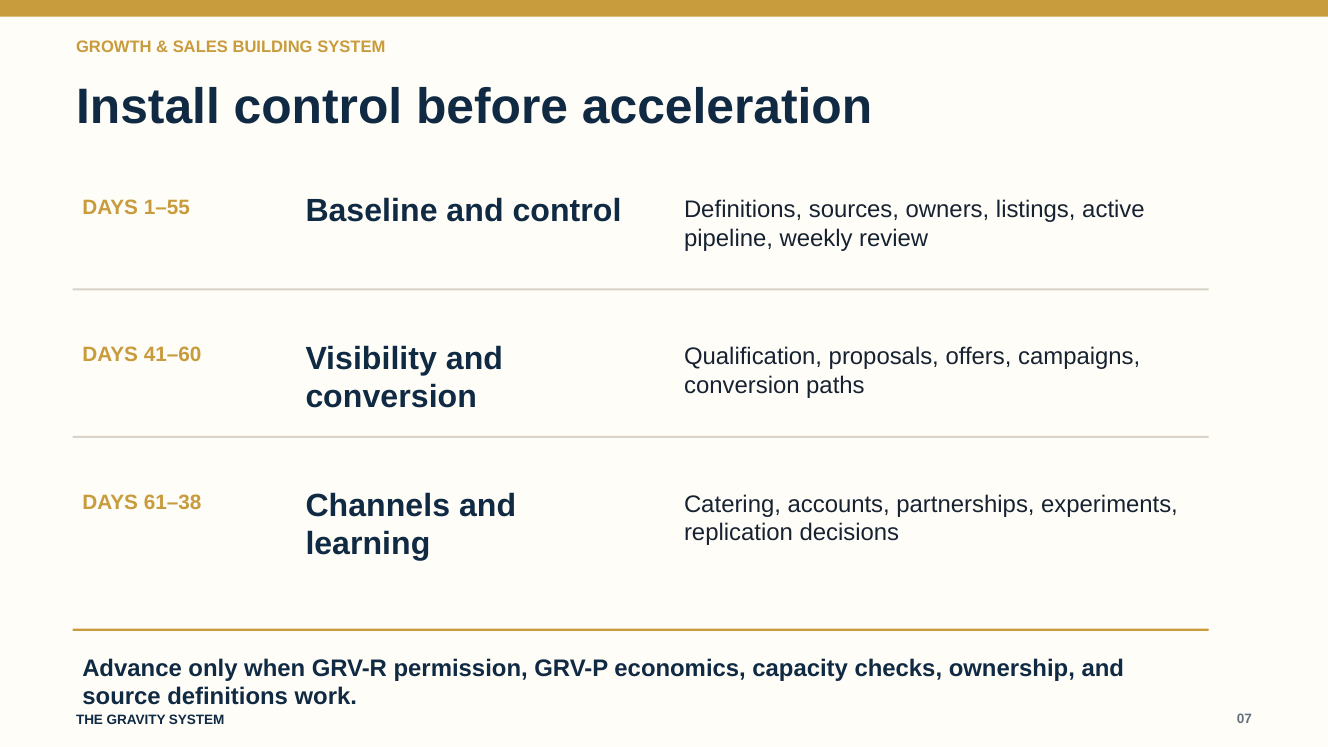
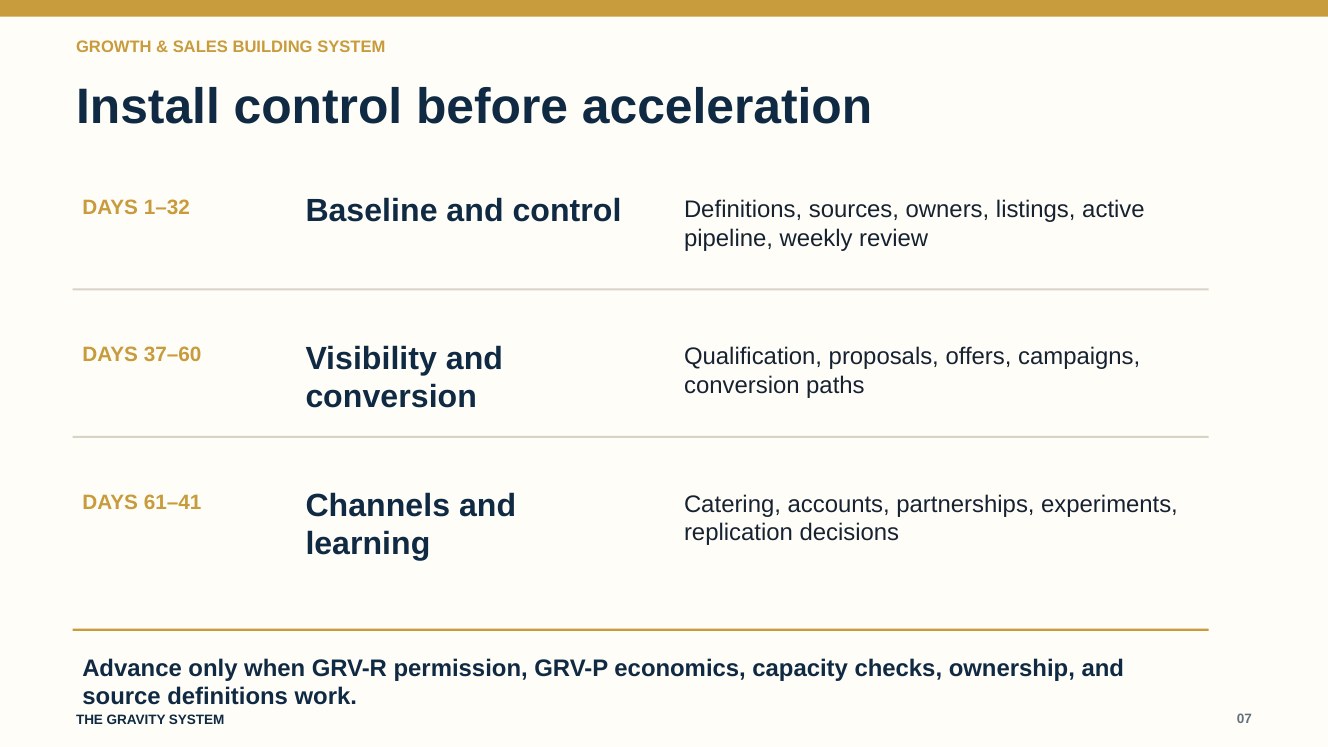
1–55: 1–55 -> 1–32
41–60: 41–60 -> 37–60
61–38: 61–38 -> 61–41
